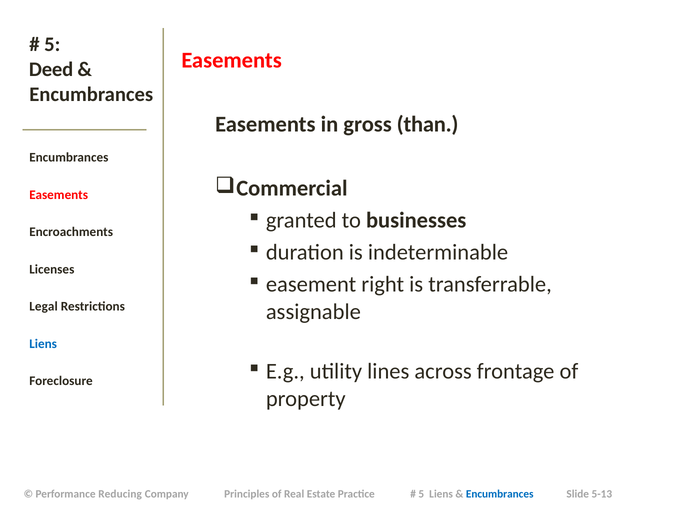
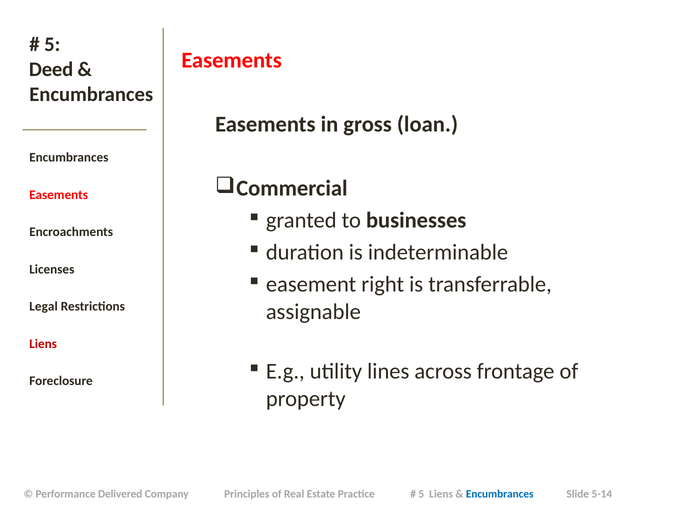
than: than -> loan
Liens at (43, 344) colour: blue -> red
Reducing: Reducing -> Delivered
5-13: 5-13 -> 5-14
